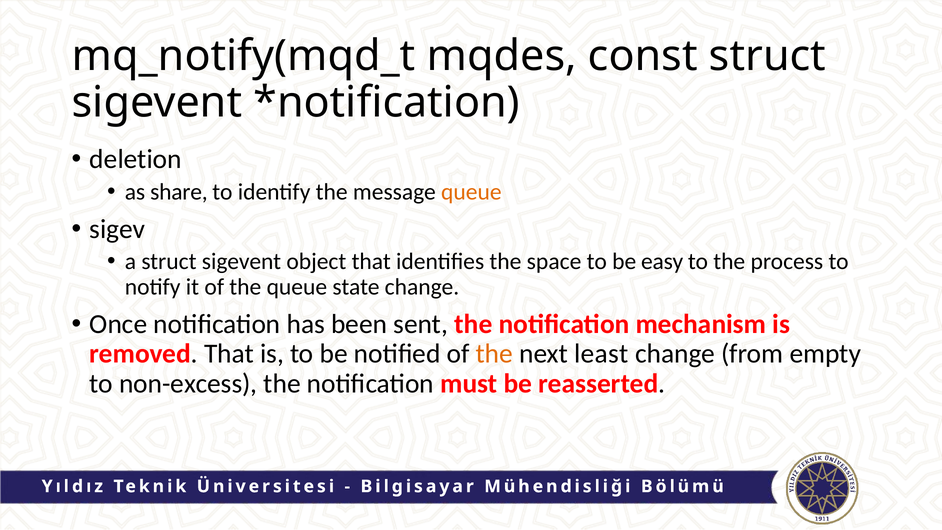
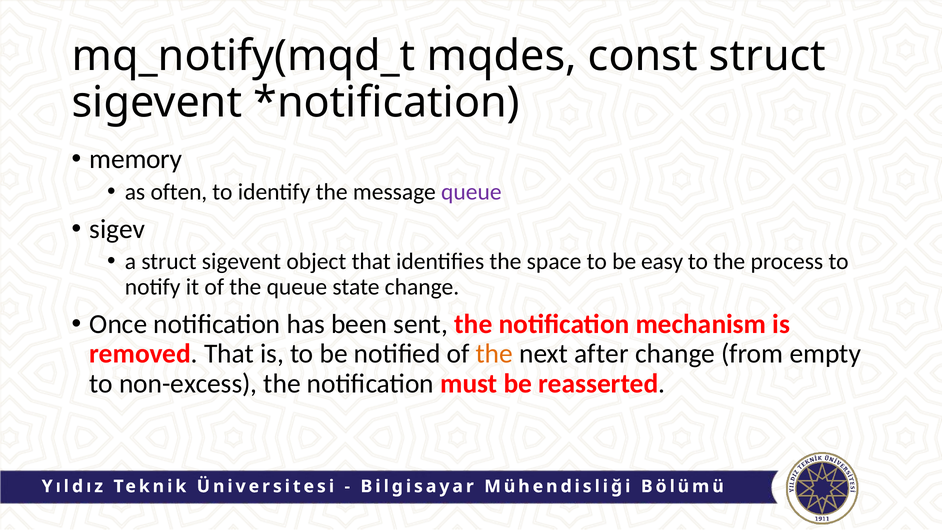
deletion: deletion -> memory
share: share -> often
queue at (471, 192) colour: orange -> purple
least: least -> after
